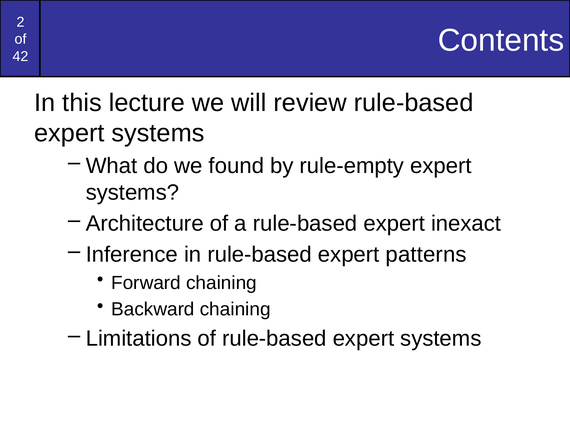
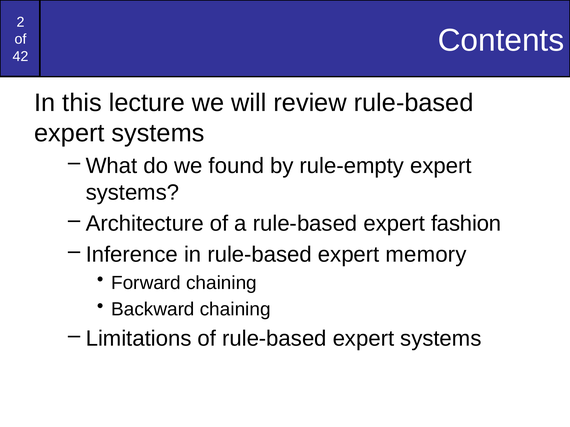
inexact: inexact -> fashion
patterns: patterns -> memory
